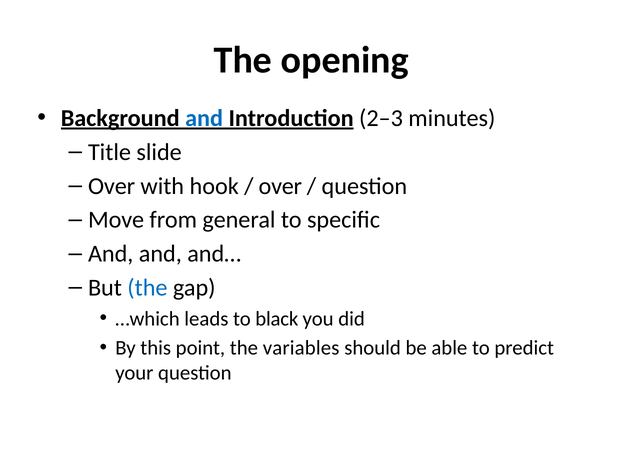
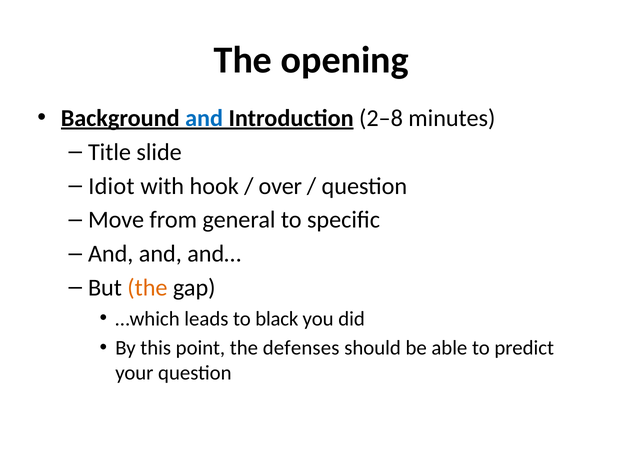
2–3: 2–3 -> 2–8
Over at (112, 186): Over -> Idiot
the at (147, 287) colour: blue -> orange
variables: variables -> defenses
